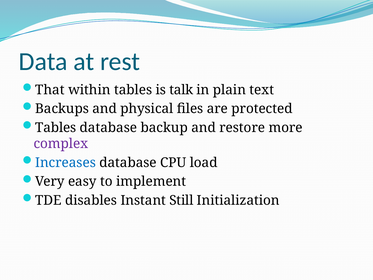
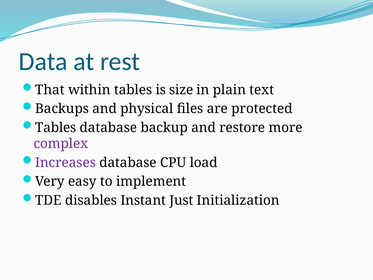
talk: talk -> size
Increases colour: blue -> purple
Still: Still -> Just
